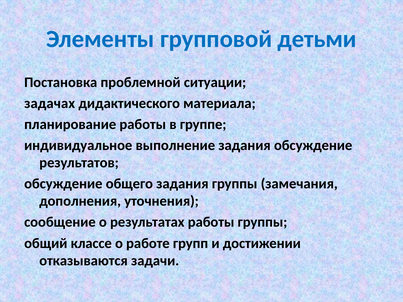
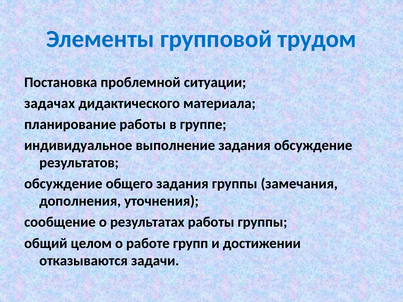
детьми: детьми -> трудом
классе: классе -> целом
